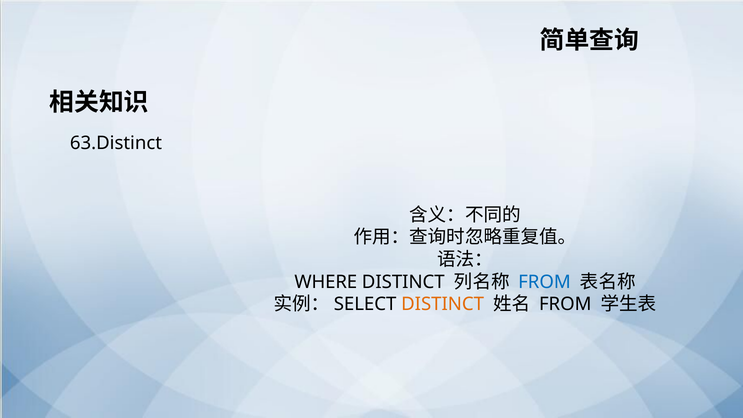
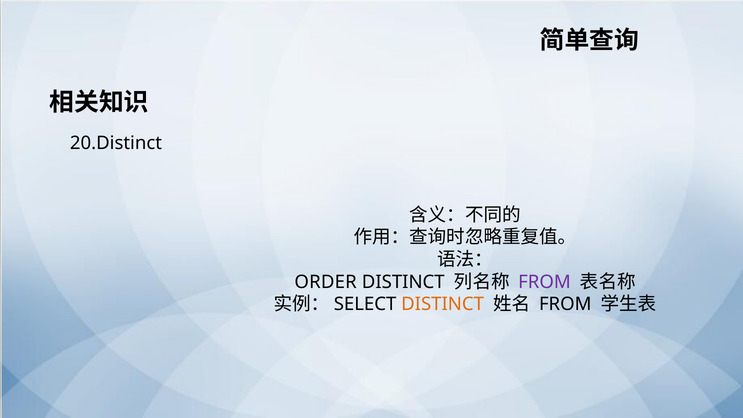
63.Distinct: 63.Distinct -> 20.Distinct
WHERE: WHERE -> ORDER
FROM at (545, 282) colour: blue -> purple
